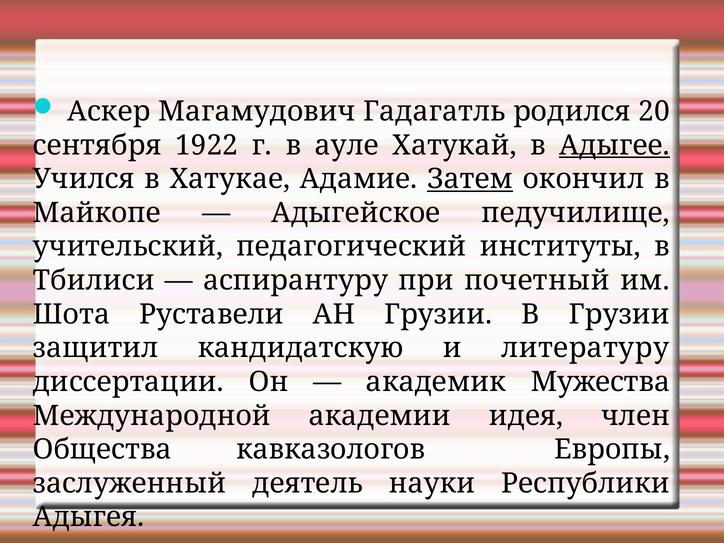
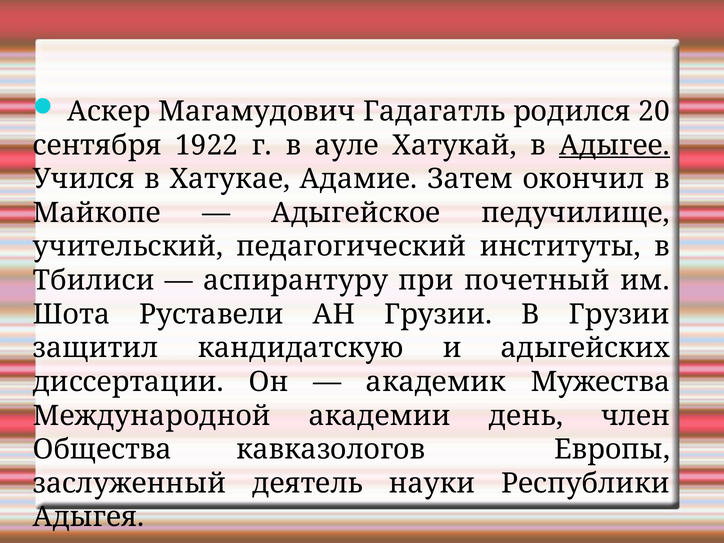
Затем underline: present -> none
литературу: литературу -> адыгейских
идея: идея -> день
